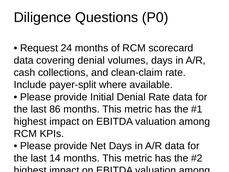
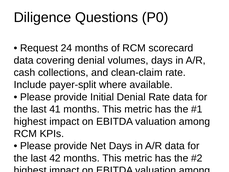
86: 86 -> 41
14: 14 -> 42
